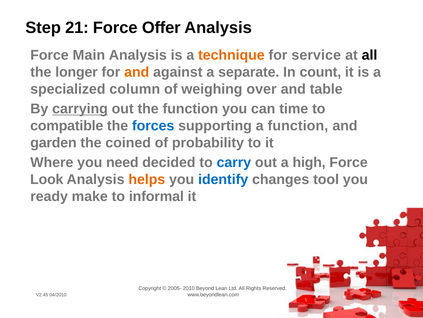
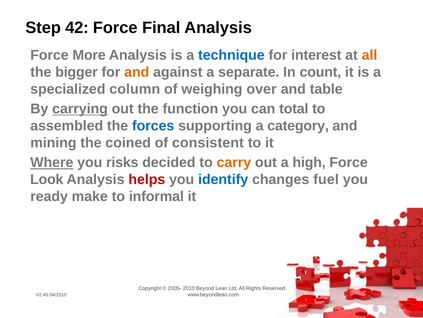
21: 21 -> 42
Offer: Offer -> Final
Main: Main -> More
technique colour: orange -> blue
service: service -> interest
all at (370, 55) colour: black -> orange
longer: longer -> bigger
time: time -> total
compatible: compatible -> assembled
a function: function -> category
garden: garden -> mining
probability: probability -> consistent
Where underline: none -> present
need: need -> risks
carry colour: blue -> orange
helps colour: orange -> red
tool: tool -> fuel
